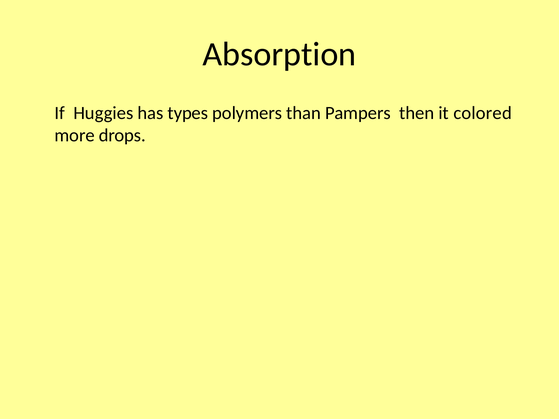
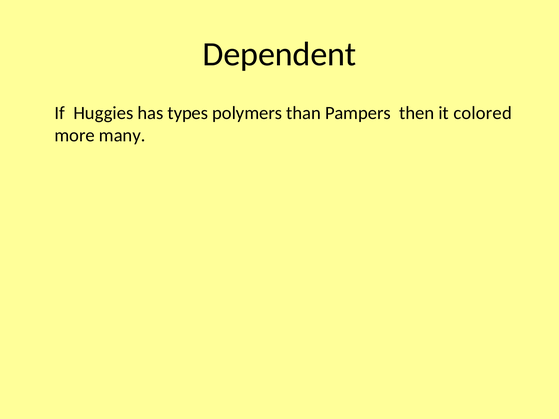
Absorption: Absorption -> Dependent
drops: drops -> many
